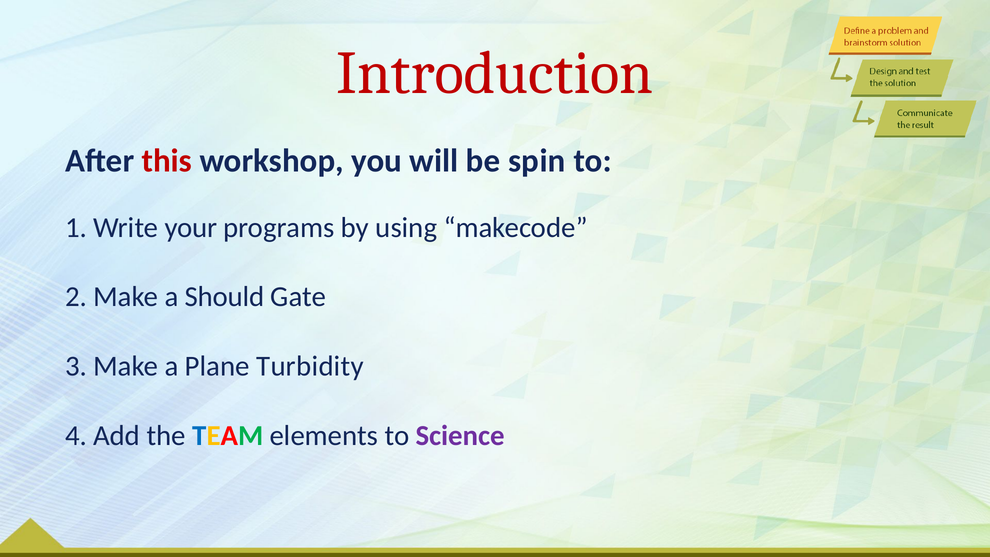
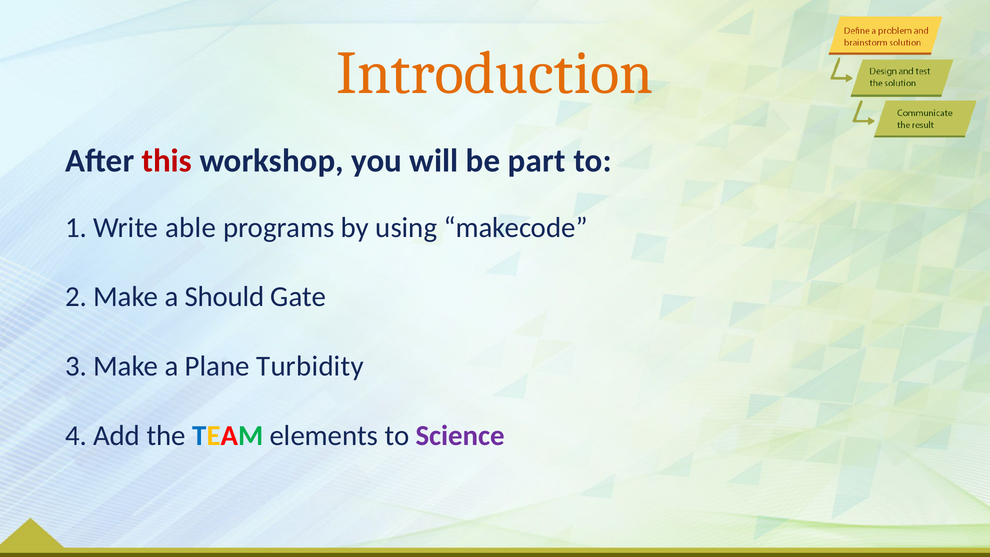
Introduction colour: red -> orange
spin: spin -> part
your: your -> able
